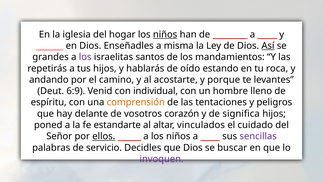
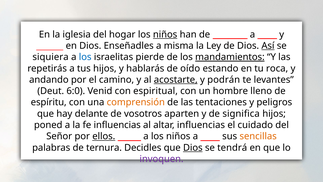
grandes: grandes -> siquiera
los at (85, 57) colour: purple -> blue
santos: santos -> pierde
mandamientos underline: none -> present
acostarte underline: none -> present
porque: porque -> podrán
6:9: 6:9 -> 6:0
individual: individual -> espiritual
corazón: corazón -> aparten
fe estandarte: estandarte -> influencias
altar vinculados: vinculados -> influencias
sencillas colour: purple -> orange
servicio: servicio -> ternura
Dios at (193, 147) underline: none -> present
buscar: buscar -> tendrá
